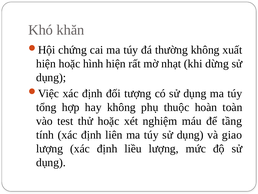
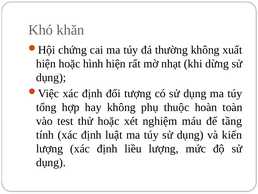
liên: liên -> luật
giao: giao -> kiến
